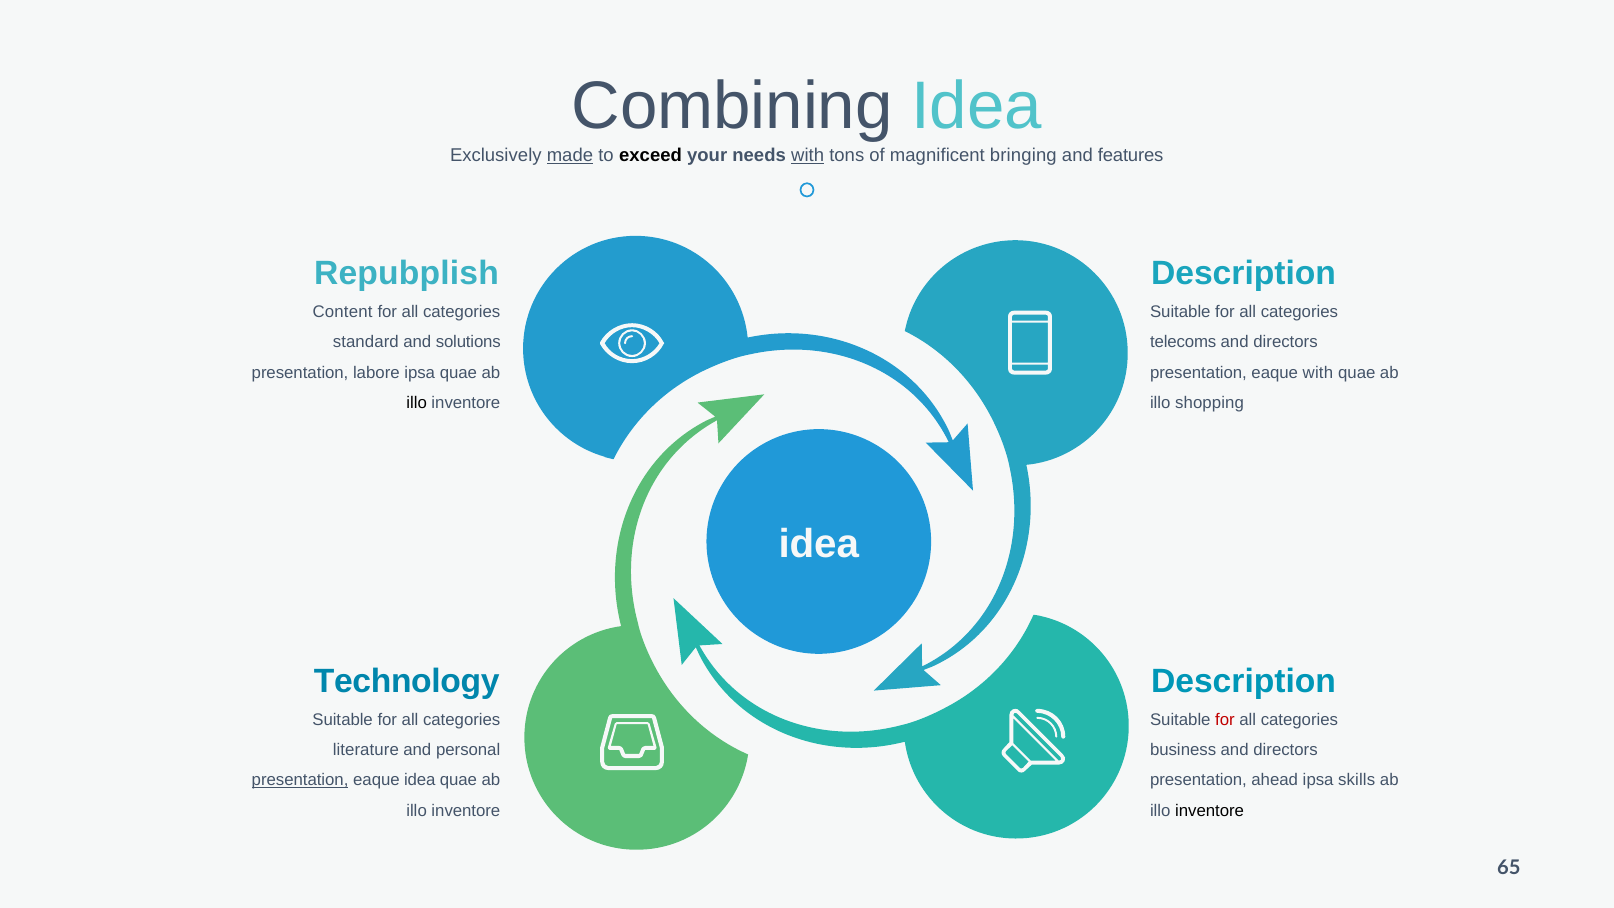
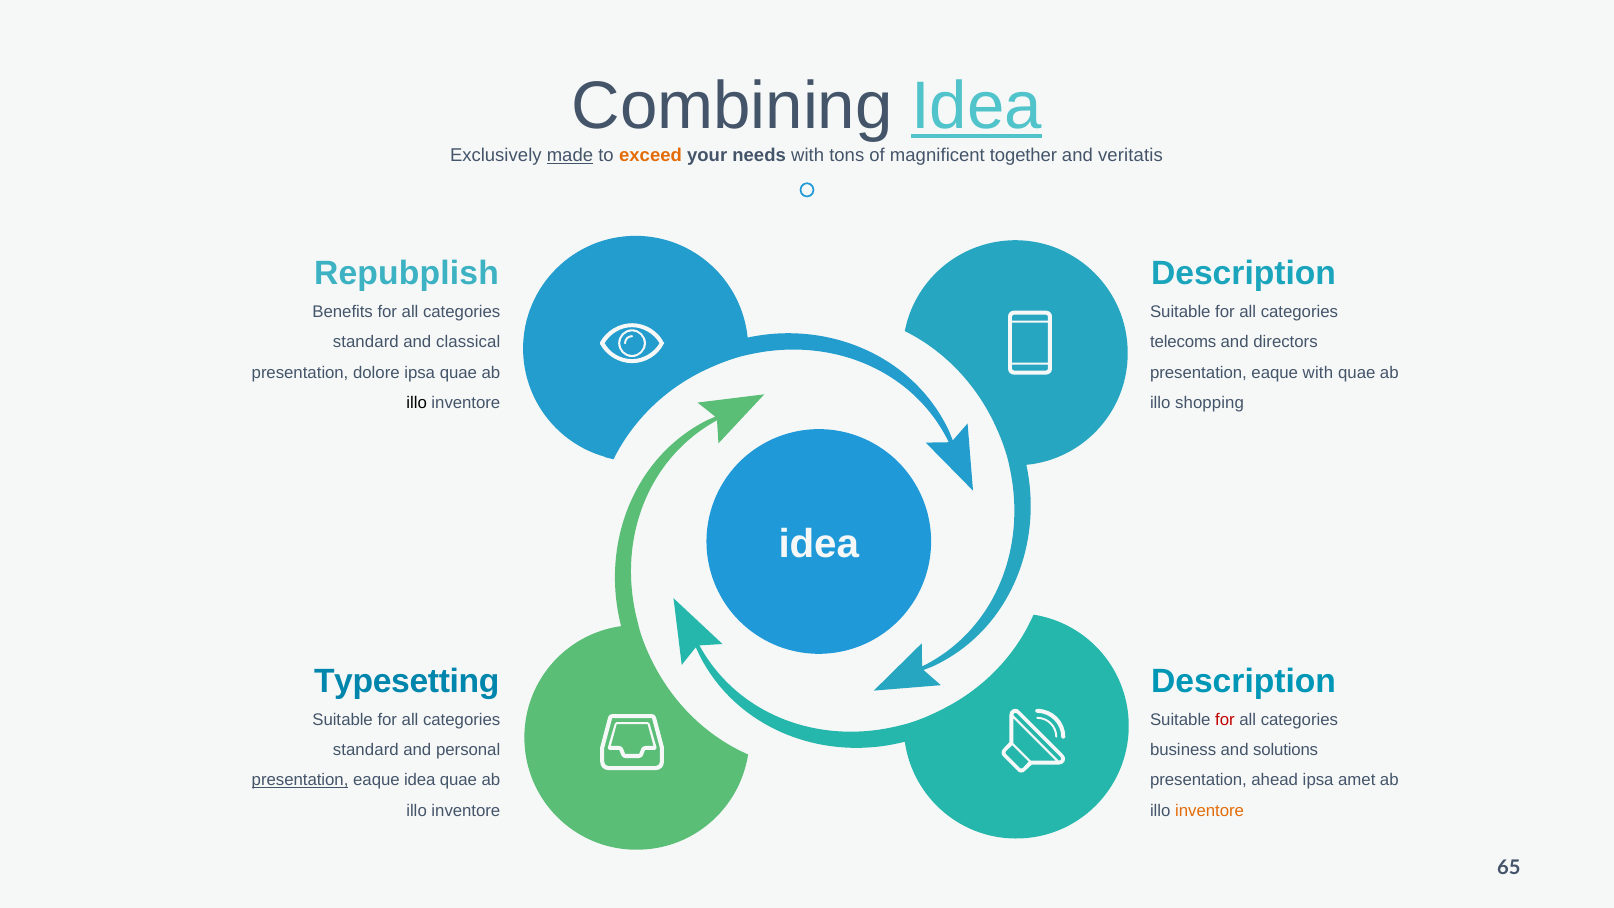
Idea at (977, 107) underline: none -> present
exceed colour: black -> orange
with at (808, 156) underline: present -> none
bringing: bringing -> together
features: features -> veritatis
Content: Content -> Benefits
solutions: solutions -> classical
labore: labore -> dolore
Technology: Technology -> Typesetting
literature at (366, 750): literature -> standard
business and directors: directors -> solutions
skills: skills -> amet
inventore at (1210, 810) colour: black -> orange
